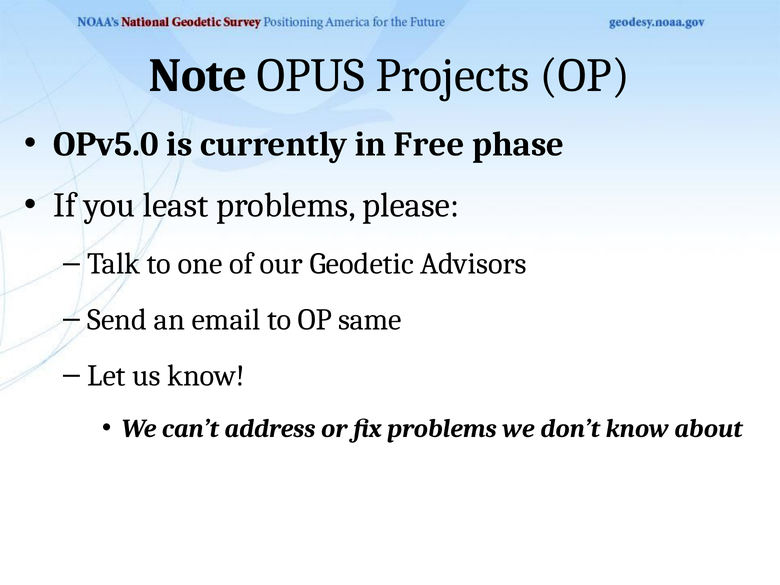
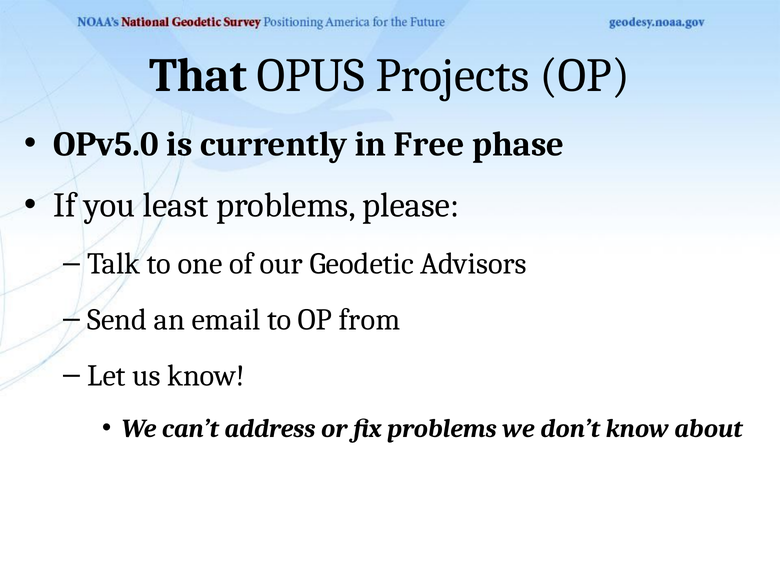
Note: Note -> That
same: same -> from
